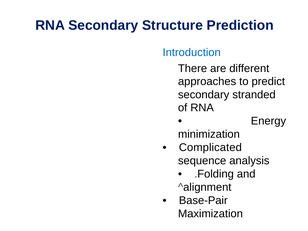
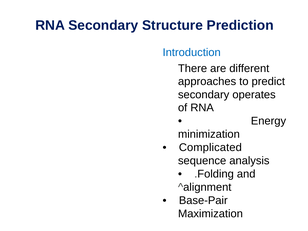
stranded: stranded -> operates
